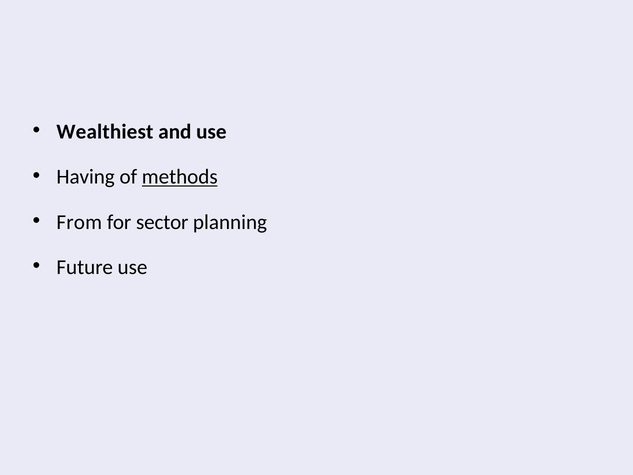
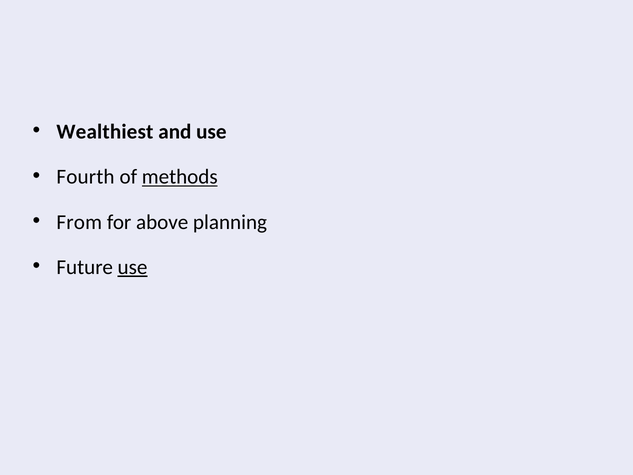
Having: Having -> Fourth
sector: sector -> above
use at (133, 267) underline: none -> present
